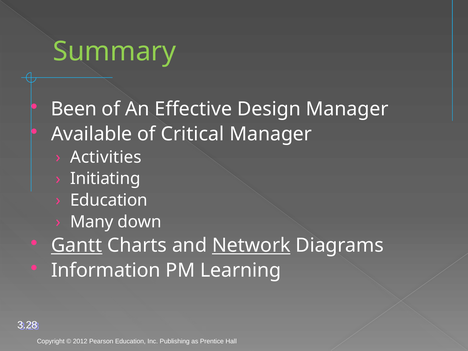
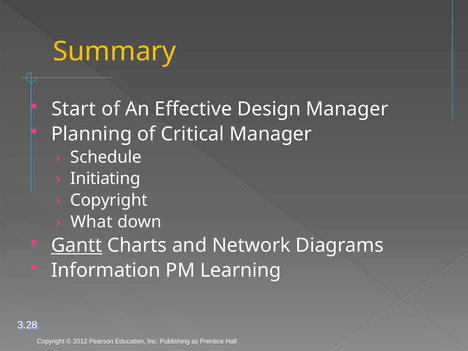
Summary colour: light green -> yellow
Been: Been -> Start
Available: Available -> Planning
Activities: Activities -> Schedule
Education at (109, 200): Education -> Copyright
Many: Many -> What
Network underline: present -> none
